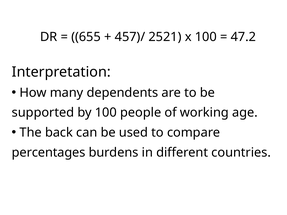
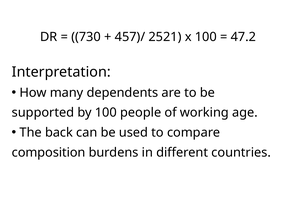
655: 655 -> 730
percentages: percentages -> composition
